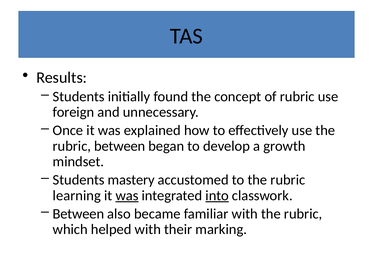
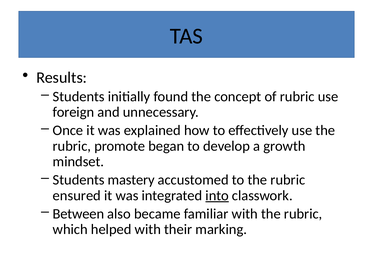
rubric between: between -> promote
learning: learning -> ensured
was at (127, 196) underline: present -> none
